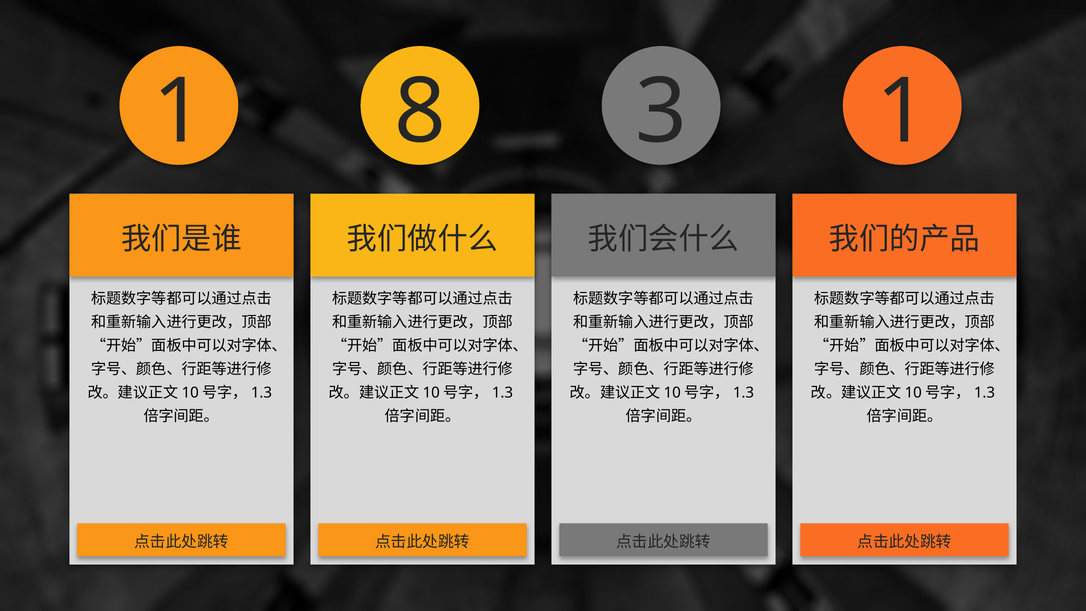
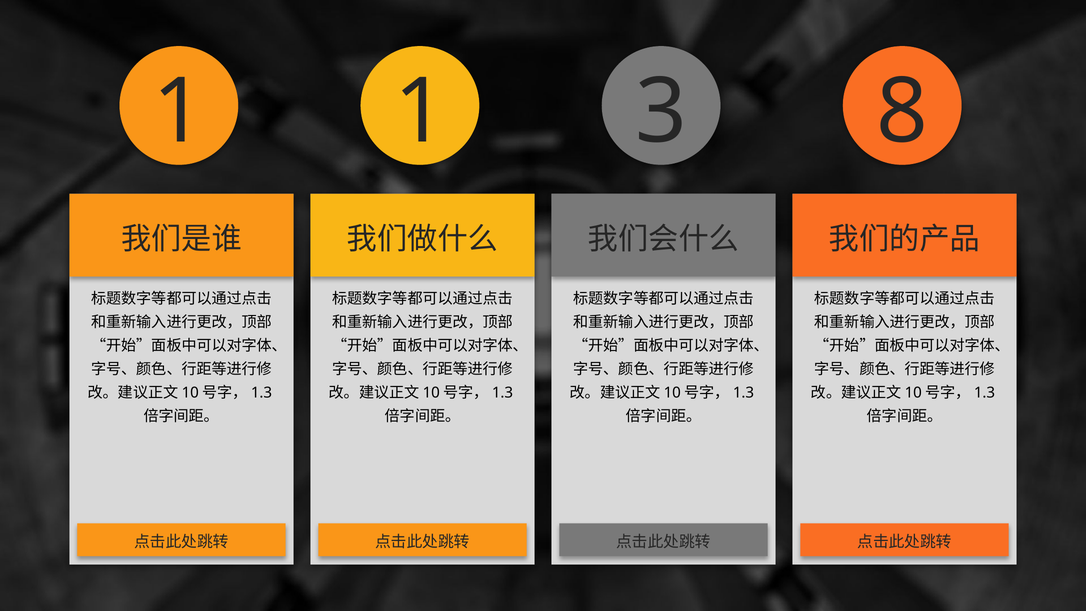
1 8: 8 -> 1
3 1: 1 -> 8
